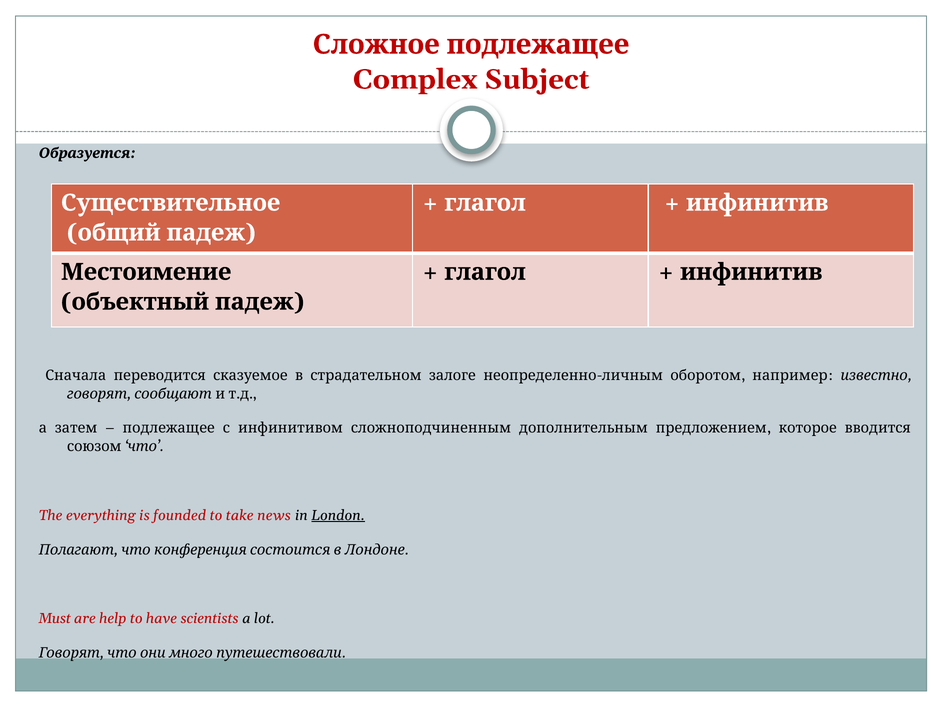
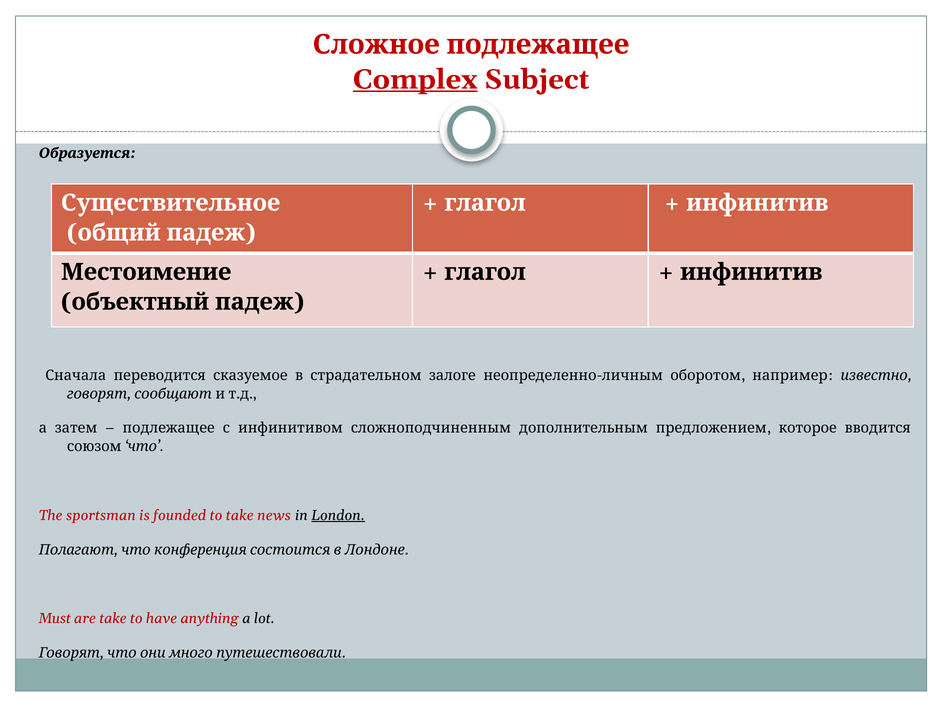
Complex underline: none -> present
everything: everything -> sportsman
are help: help -> take
scientists: scientists -> anything
